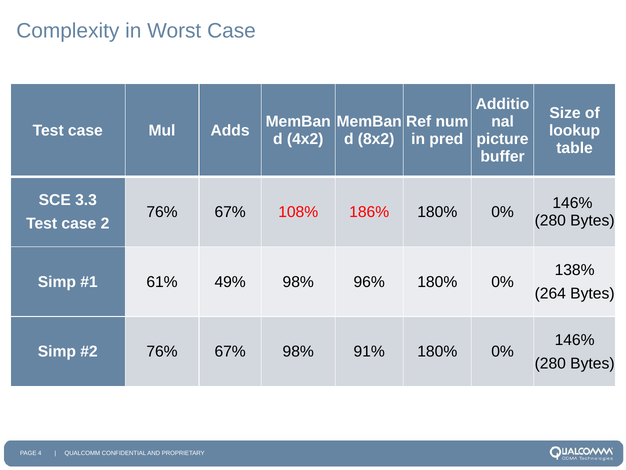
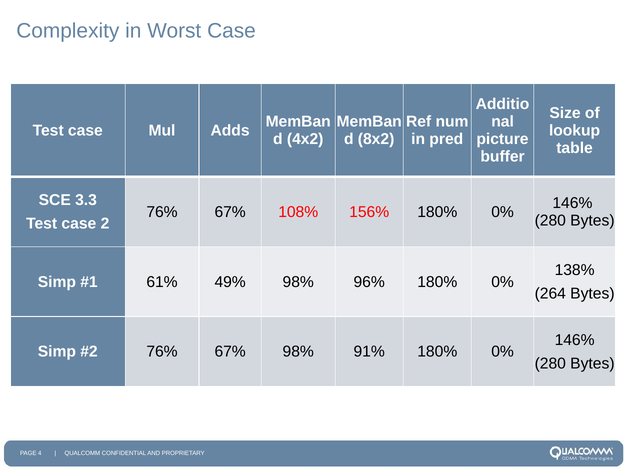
186%: 186% -> 156%
